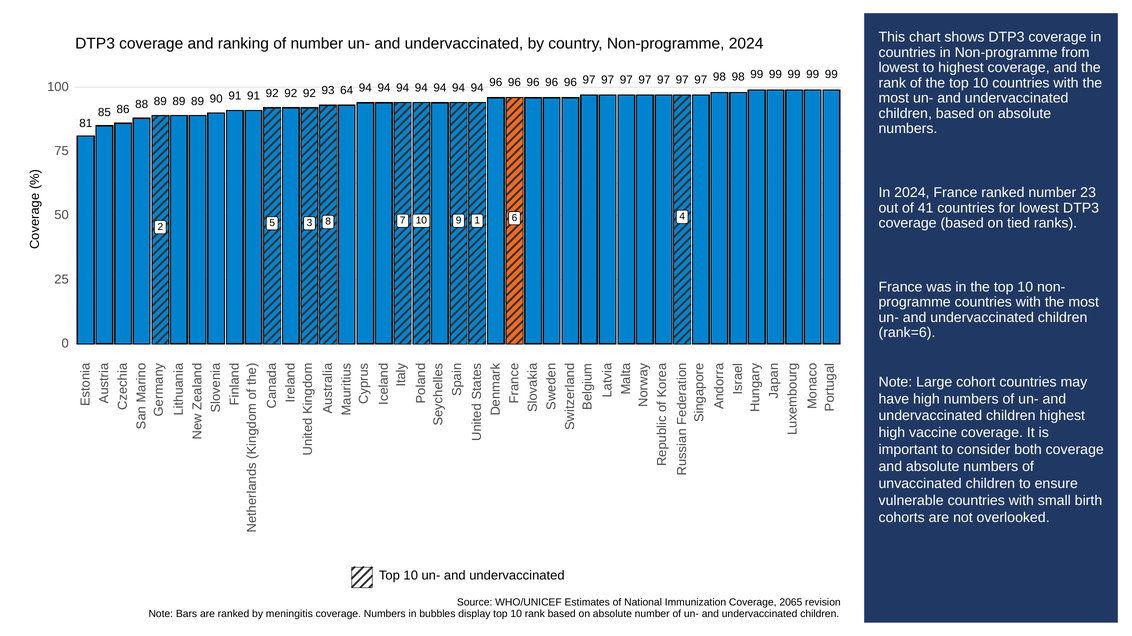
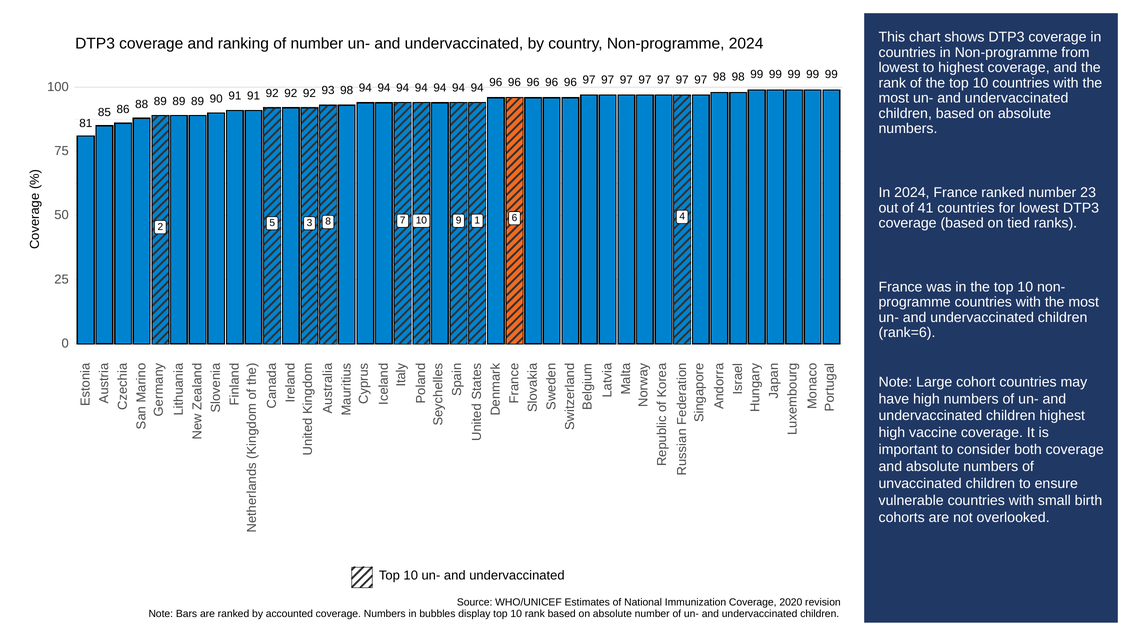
93 64: 64 -> 98
2065: 2065 -> 2020
meningitis: meningitis -> accounted
